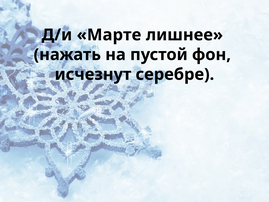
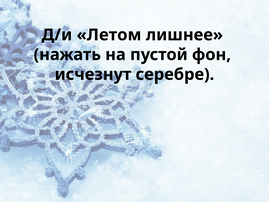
Марте: Марте -> Летом
